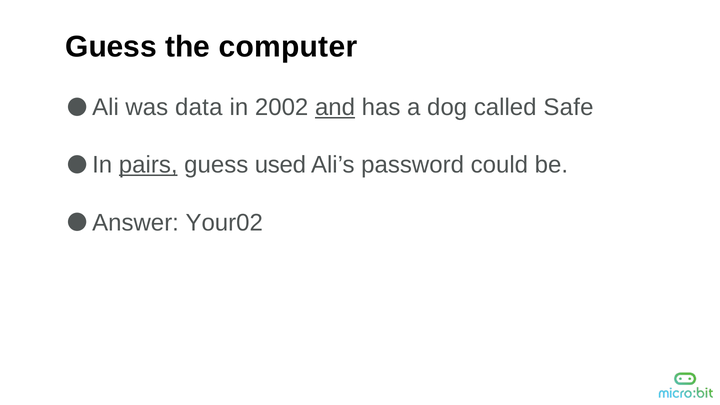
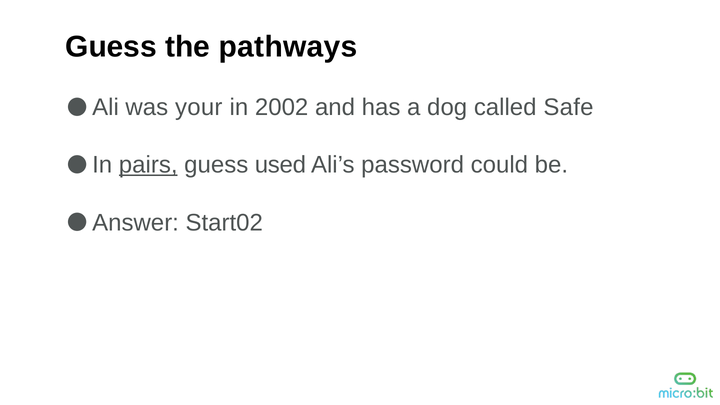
computer: computer -> pathways
data: data -> your
and underline: present -> none
Your02: Your02 -> Start02
